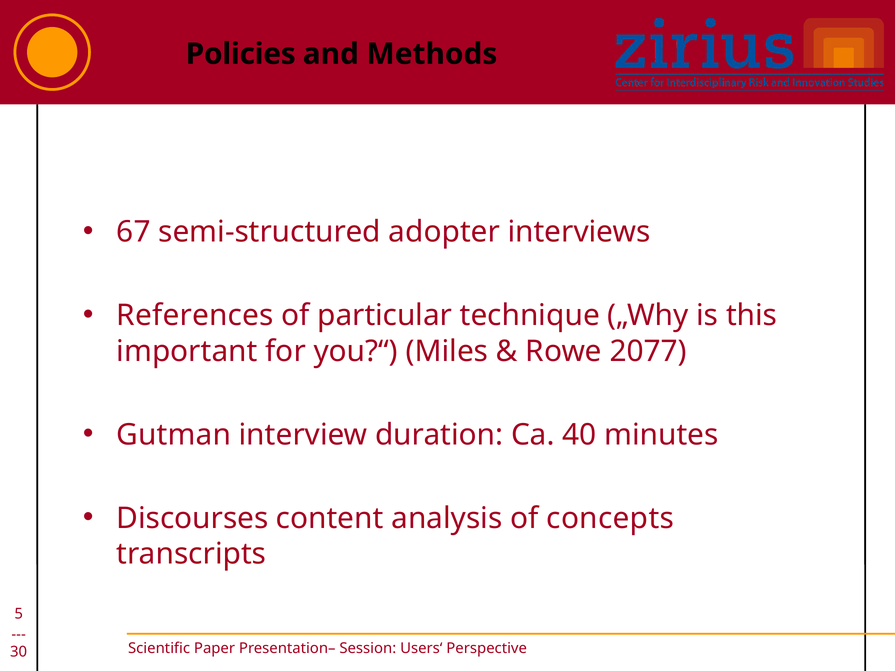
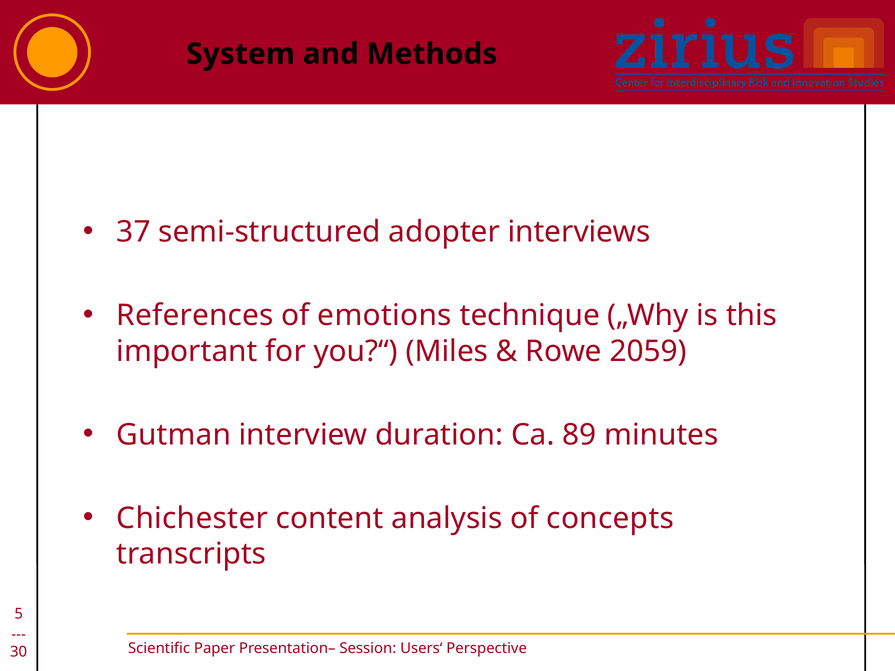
Policies: Policies -> System
67: 67 -> 37
particular: particular -> emotions
2077: 2077 -> 2059
40: 40 -> 89
Discourses: Discourses -> Chichester
